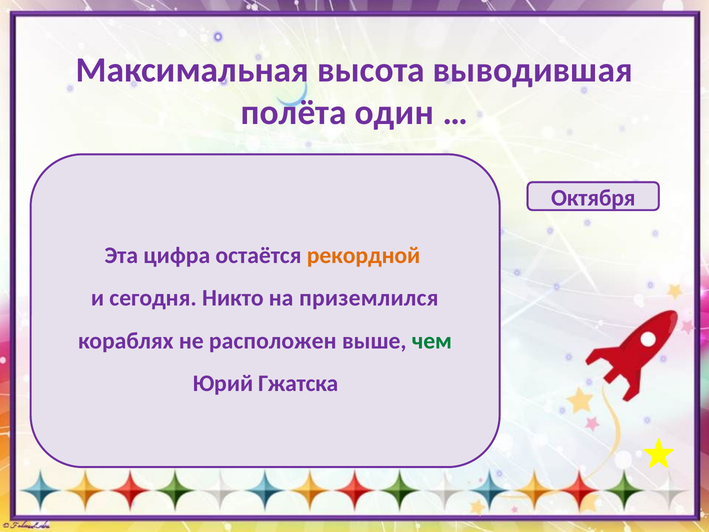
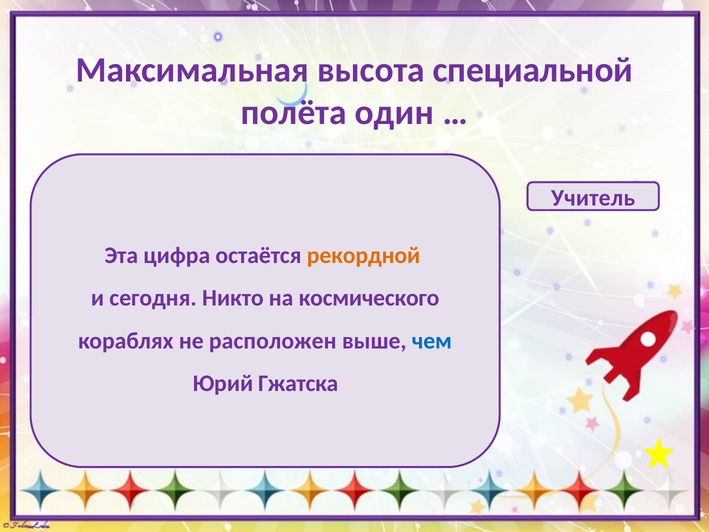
выводившая: выводившая -> специальной
Октября: Октября -> Учитель
приземлился: приземлился -> космического
чем colour: green -> blue
